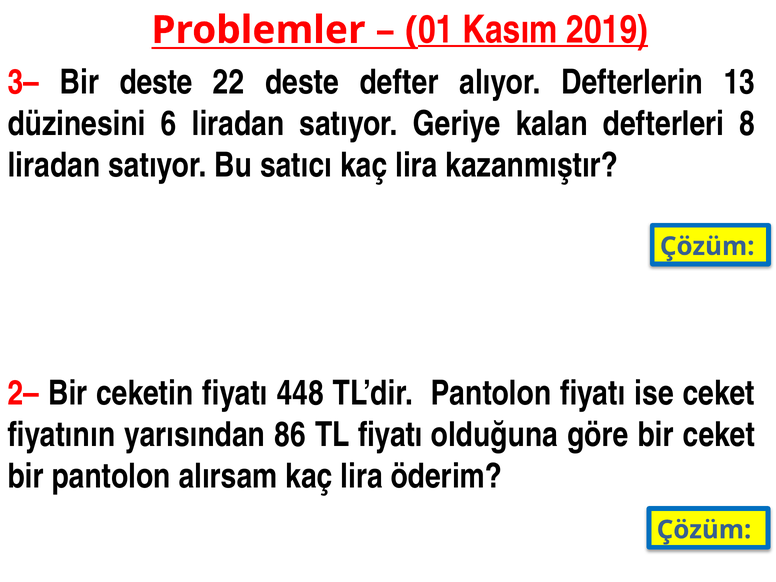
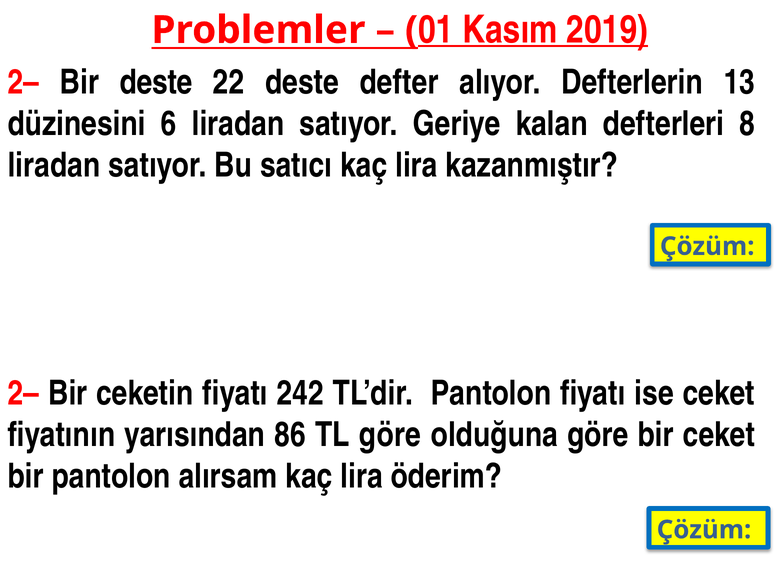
3– at (23, 82): 3– -> 2–
448: 448 -> 242
TL fiyatı: fiyatı -> göre
